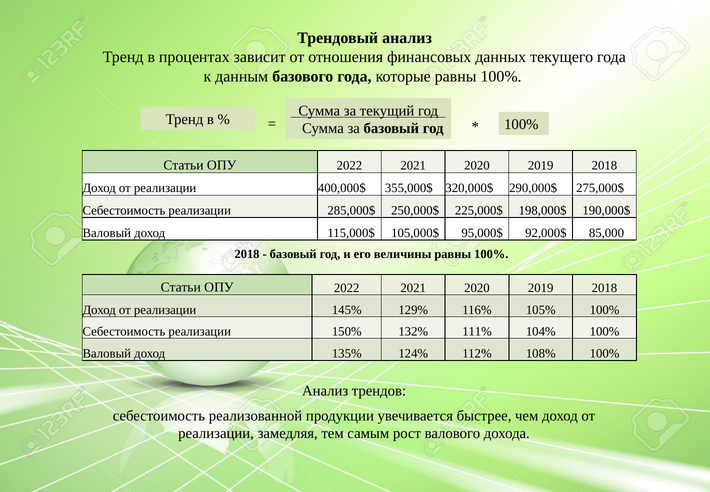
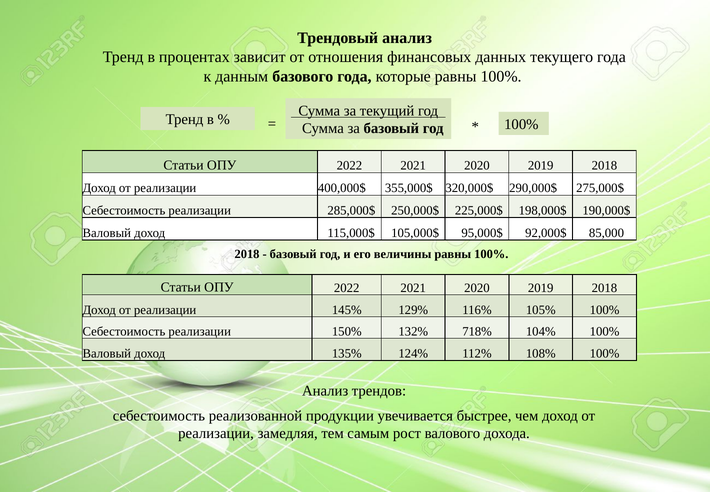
111%: 111% -> 718%
